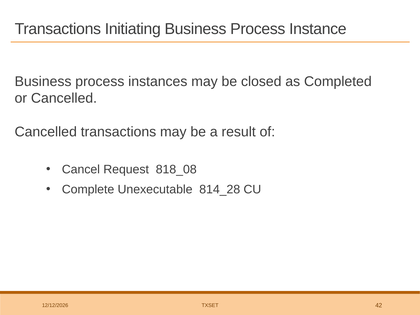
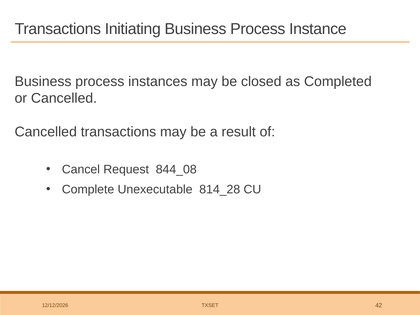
818_08: 818_08 -> 844_08
